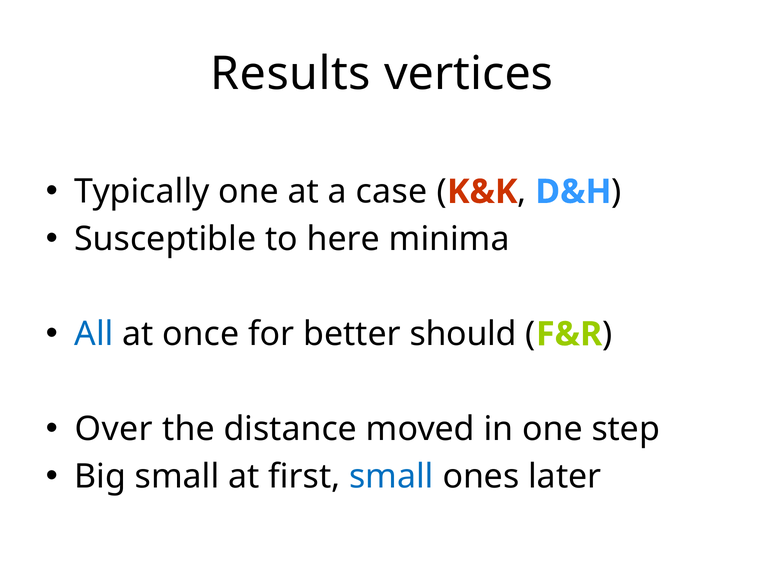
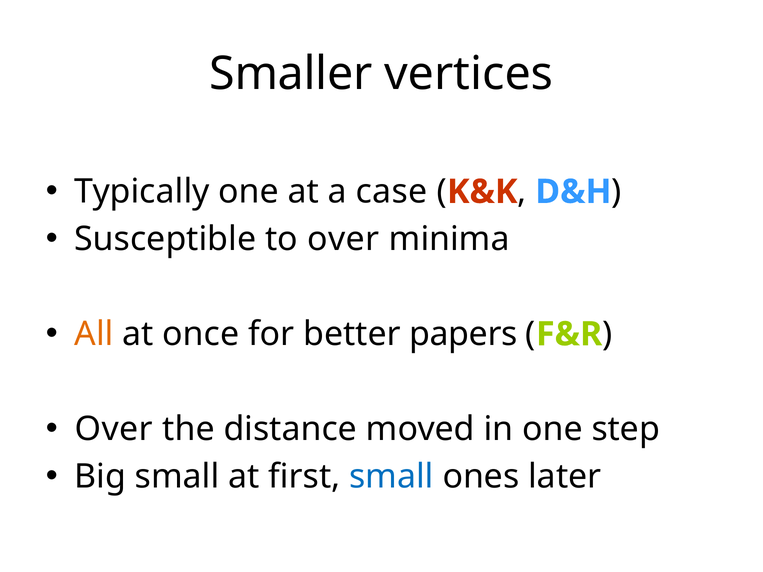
Results: Results -> Smaller
to here: here -> over
All colour: blue -> orange
should: should -> papers
